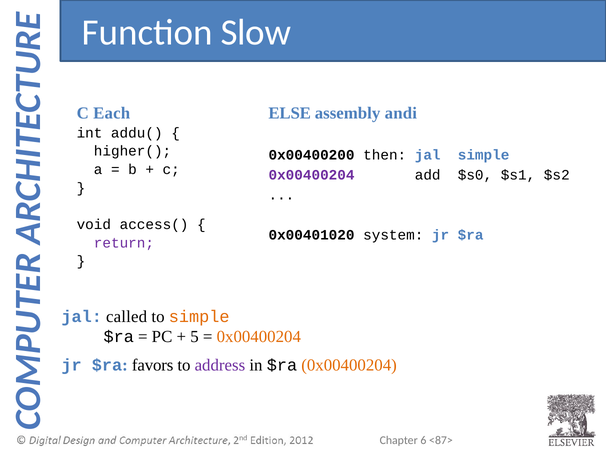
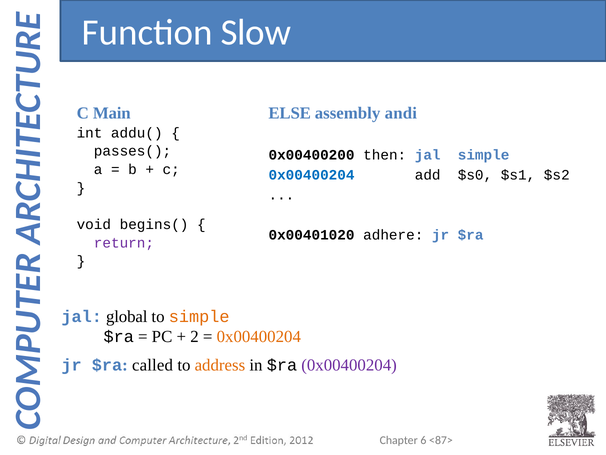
Each: Each -> Main
higher(: higher( -> passes(
0x00400204 at (312, 175) colour: purple -> blue
access(: access( -> begins(
system: system -> adhere
called: called -> global
5: 5 -> 2
favors: favors -> called
address colour: purple -> orange
0x00400204 at (349, 365) colour: orange -> purple
